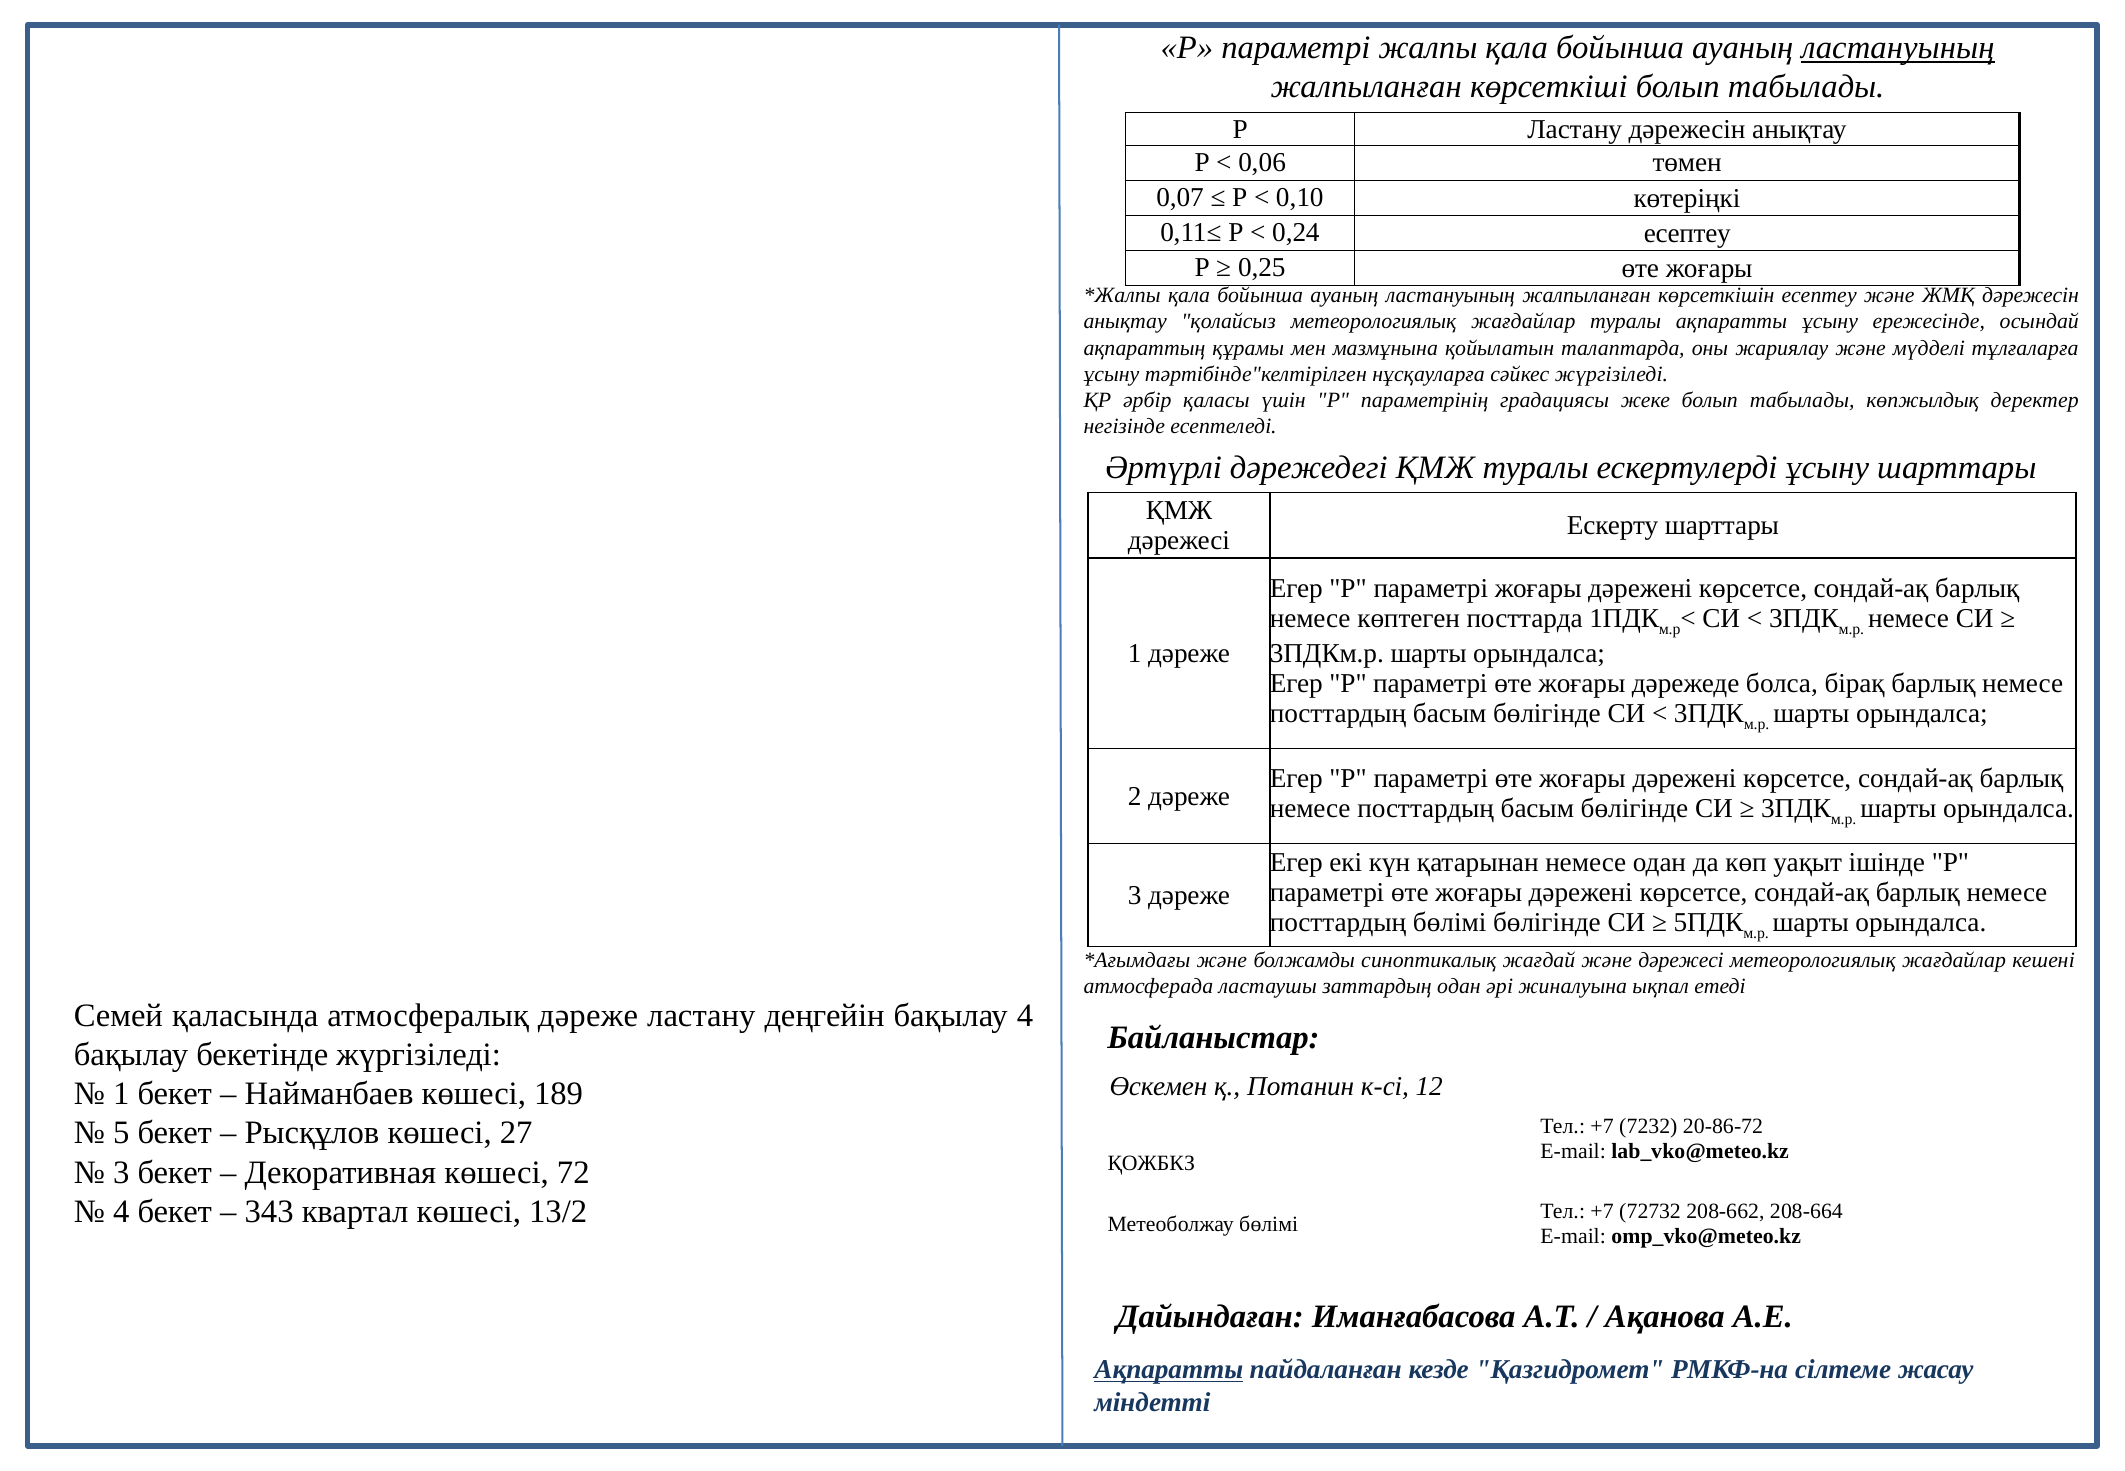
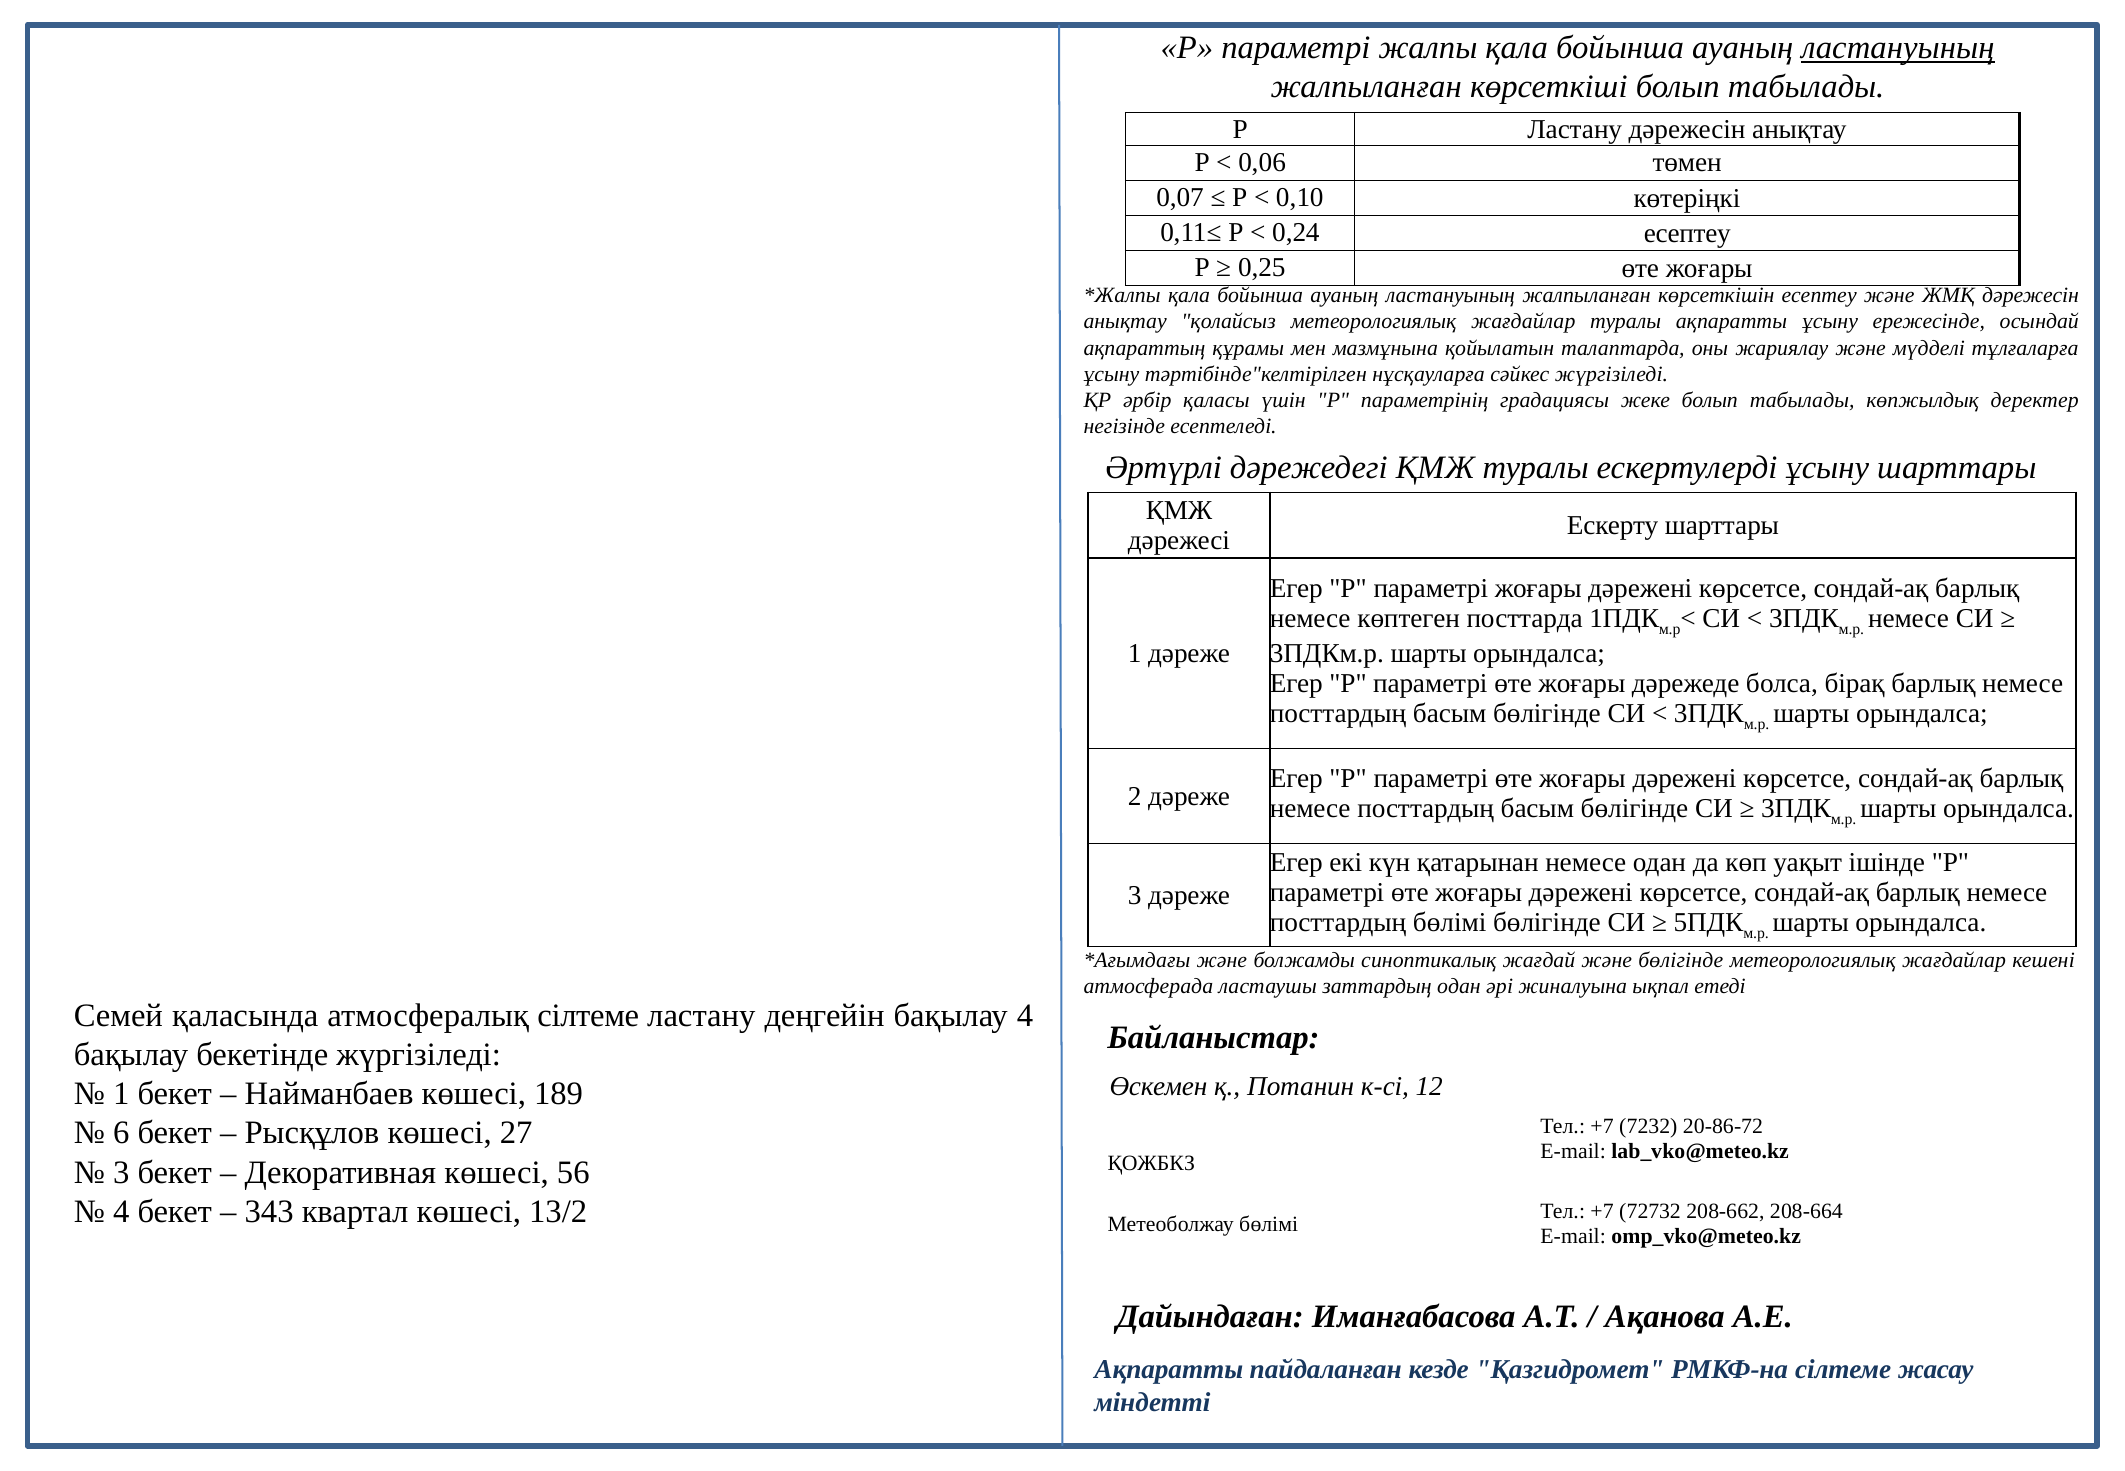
және дәрежесі: дәрежесі -> бөлігінде
атмосфералық дәреже: дәреже -> сілтеме
5: 5 -> 6
72: 72 -> 56
Ақпаратты at (1169, 1370) underline: present -> none
